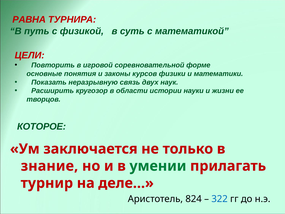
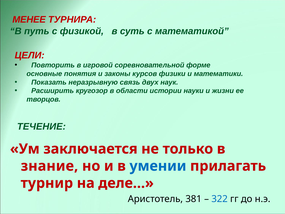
РАВНА: РАВНА -> МЕНЕЕ
КОТОРОЕ: КОТОРОЕ -> ТЕЧЕНИЕ
умении colour: green -> blue
824: 824 -> 381
